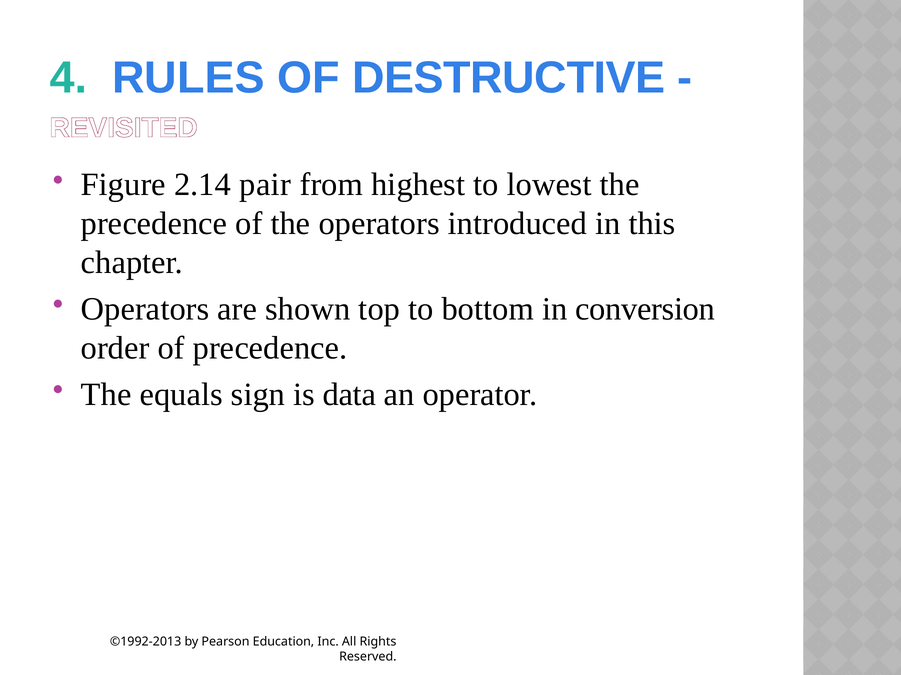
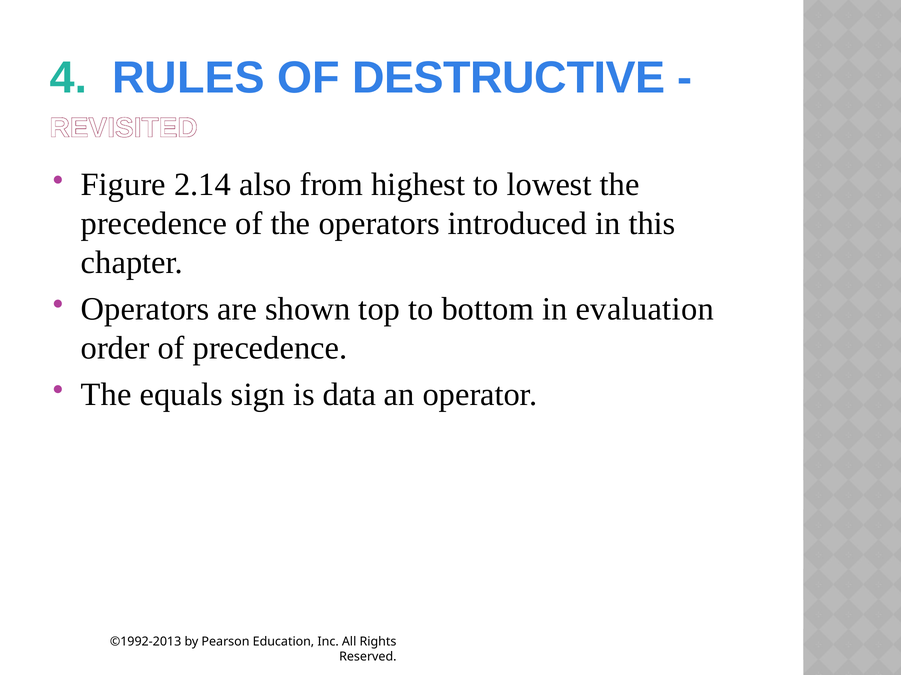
pair: pair -> also
conversion: conversion -> evaluation
